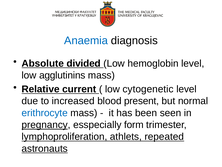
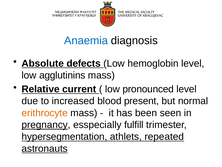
divided: divided -> defects
cytogenetic: cytogenetic -> pronounced
erithrocyte colour: blue -> orange
form: form -> fulfill
lymphoproliferation: lymphoproliferation -> hypersegmentation
